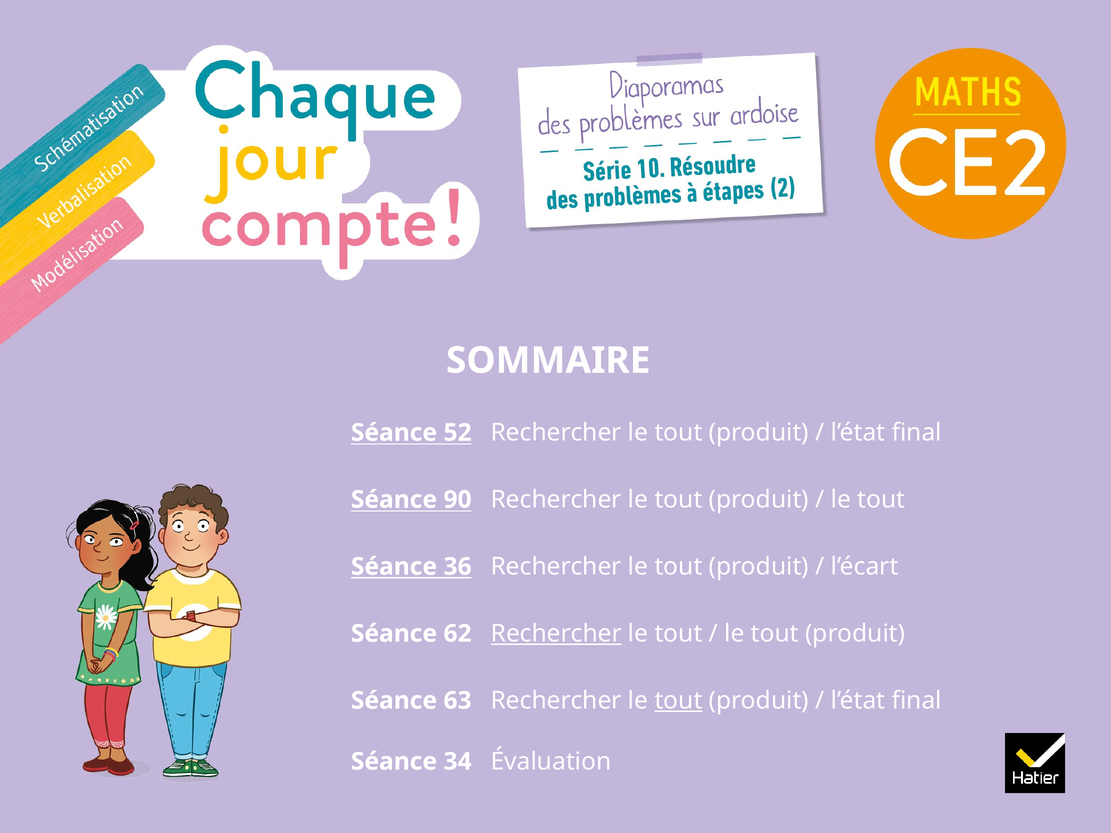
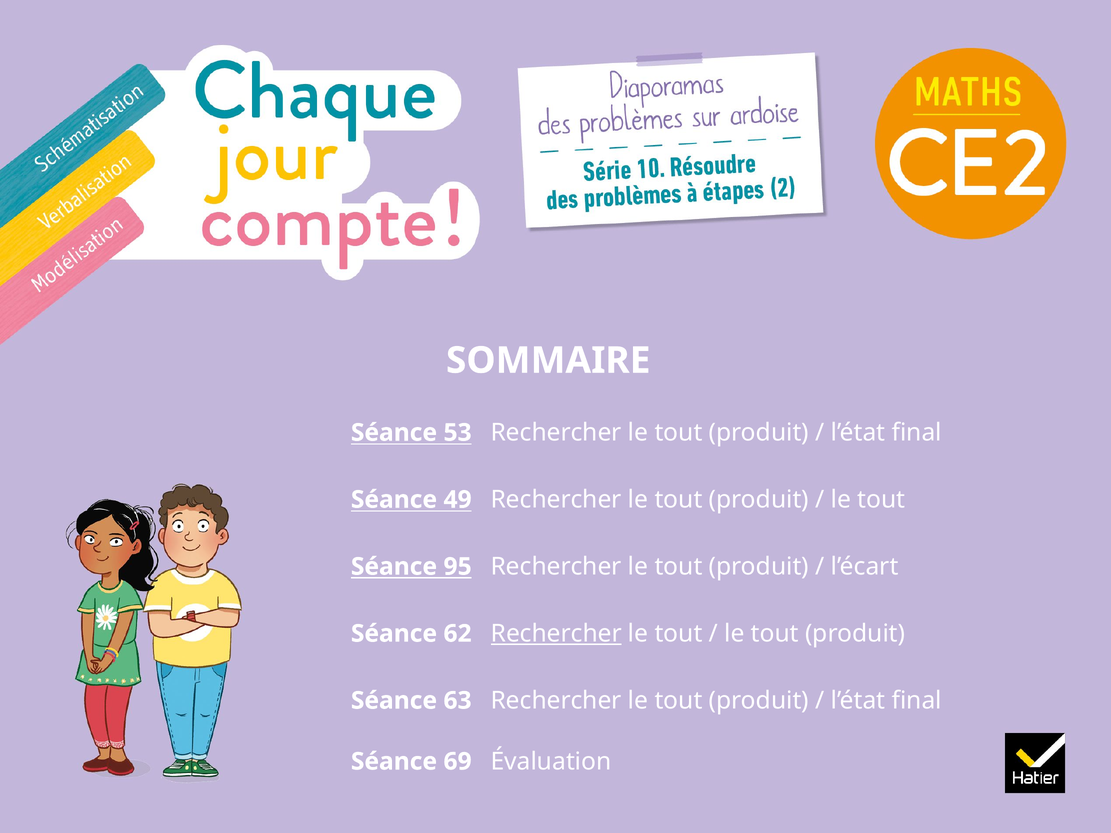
52: 52 -> 53
90: 90 -> 49
36: 36 -> 95
tout at (679, 701) underline: present -> none
34: 34 -> 69
